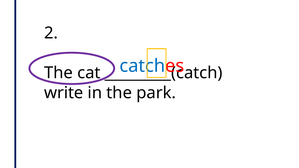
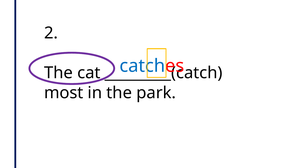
write: write -> most
